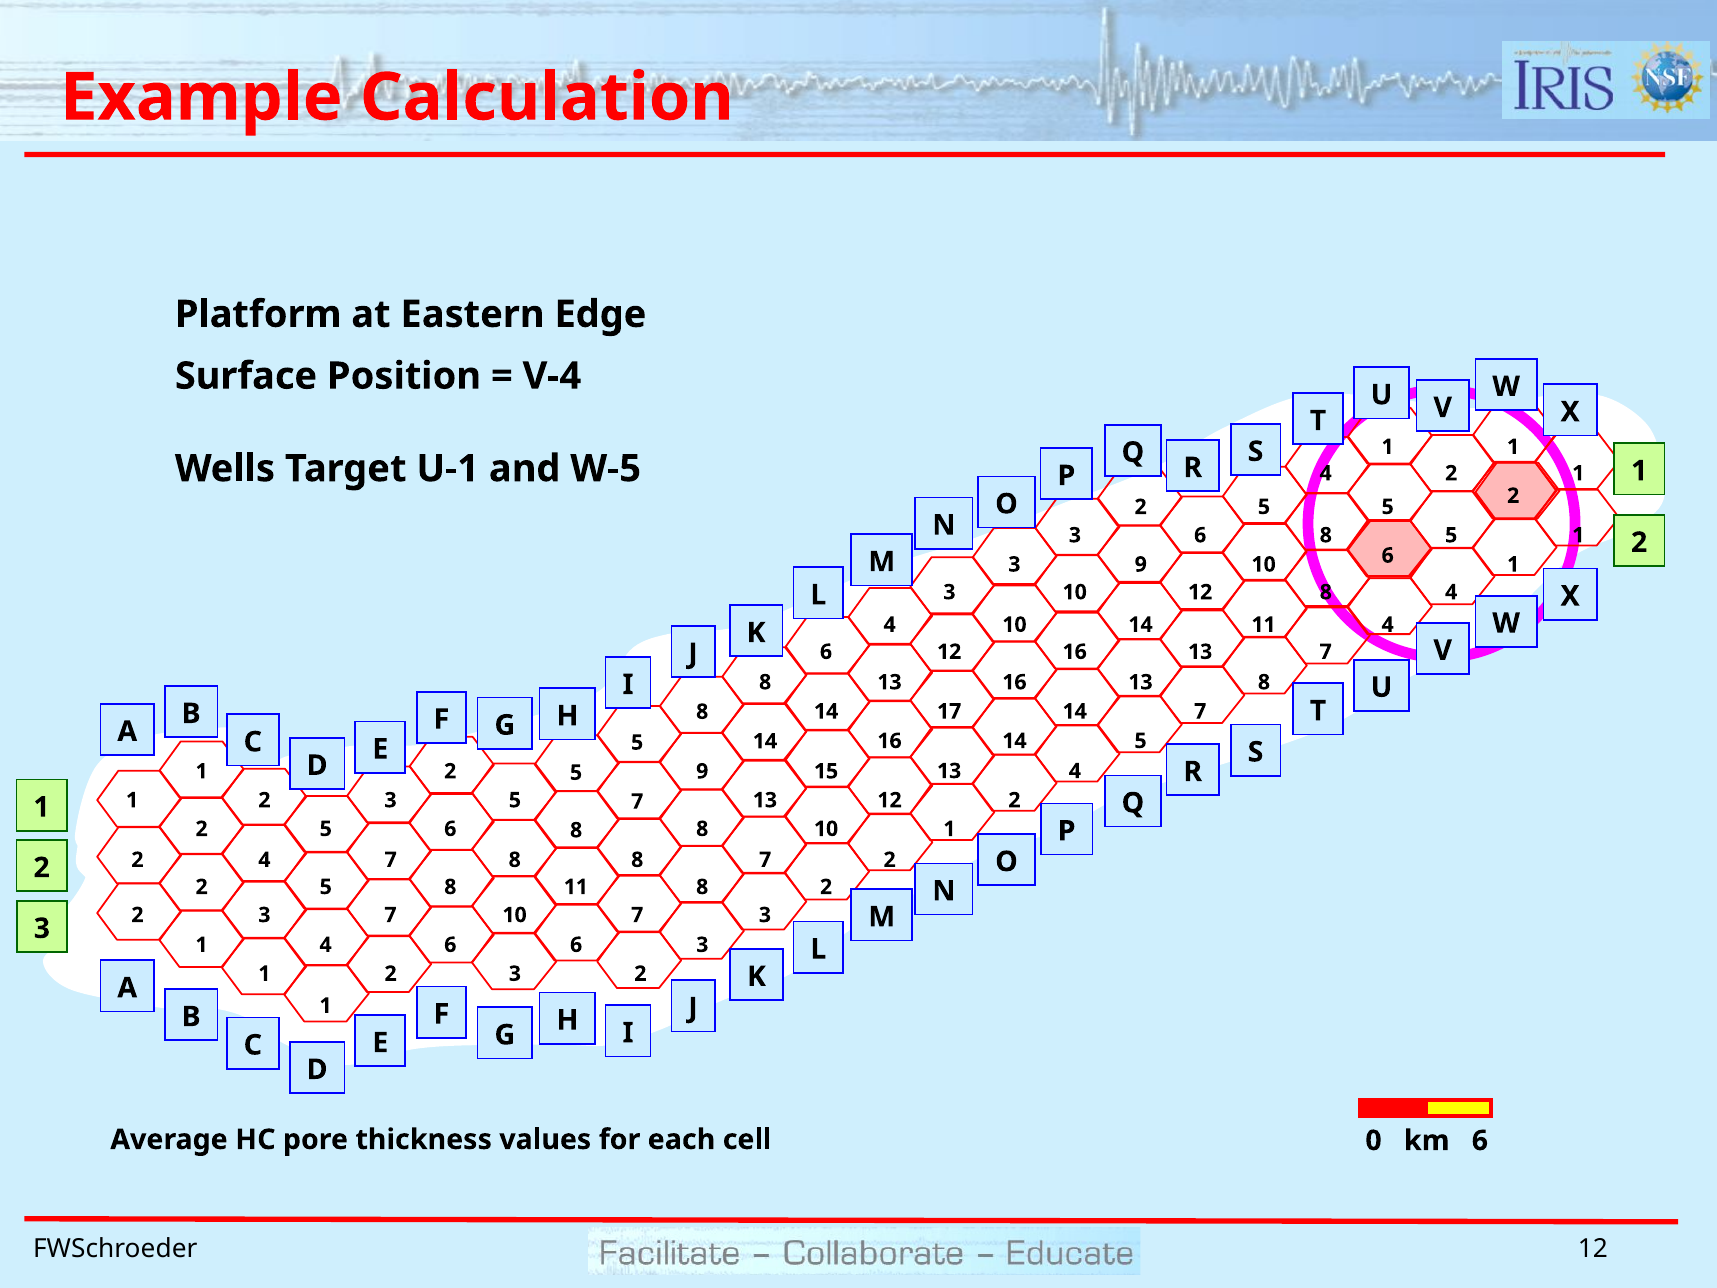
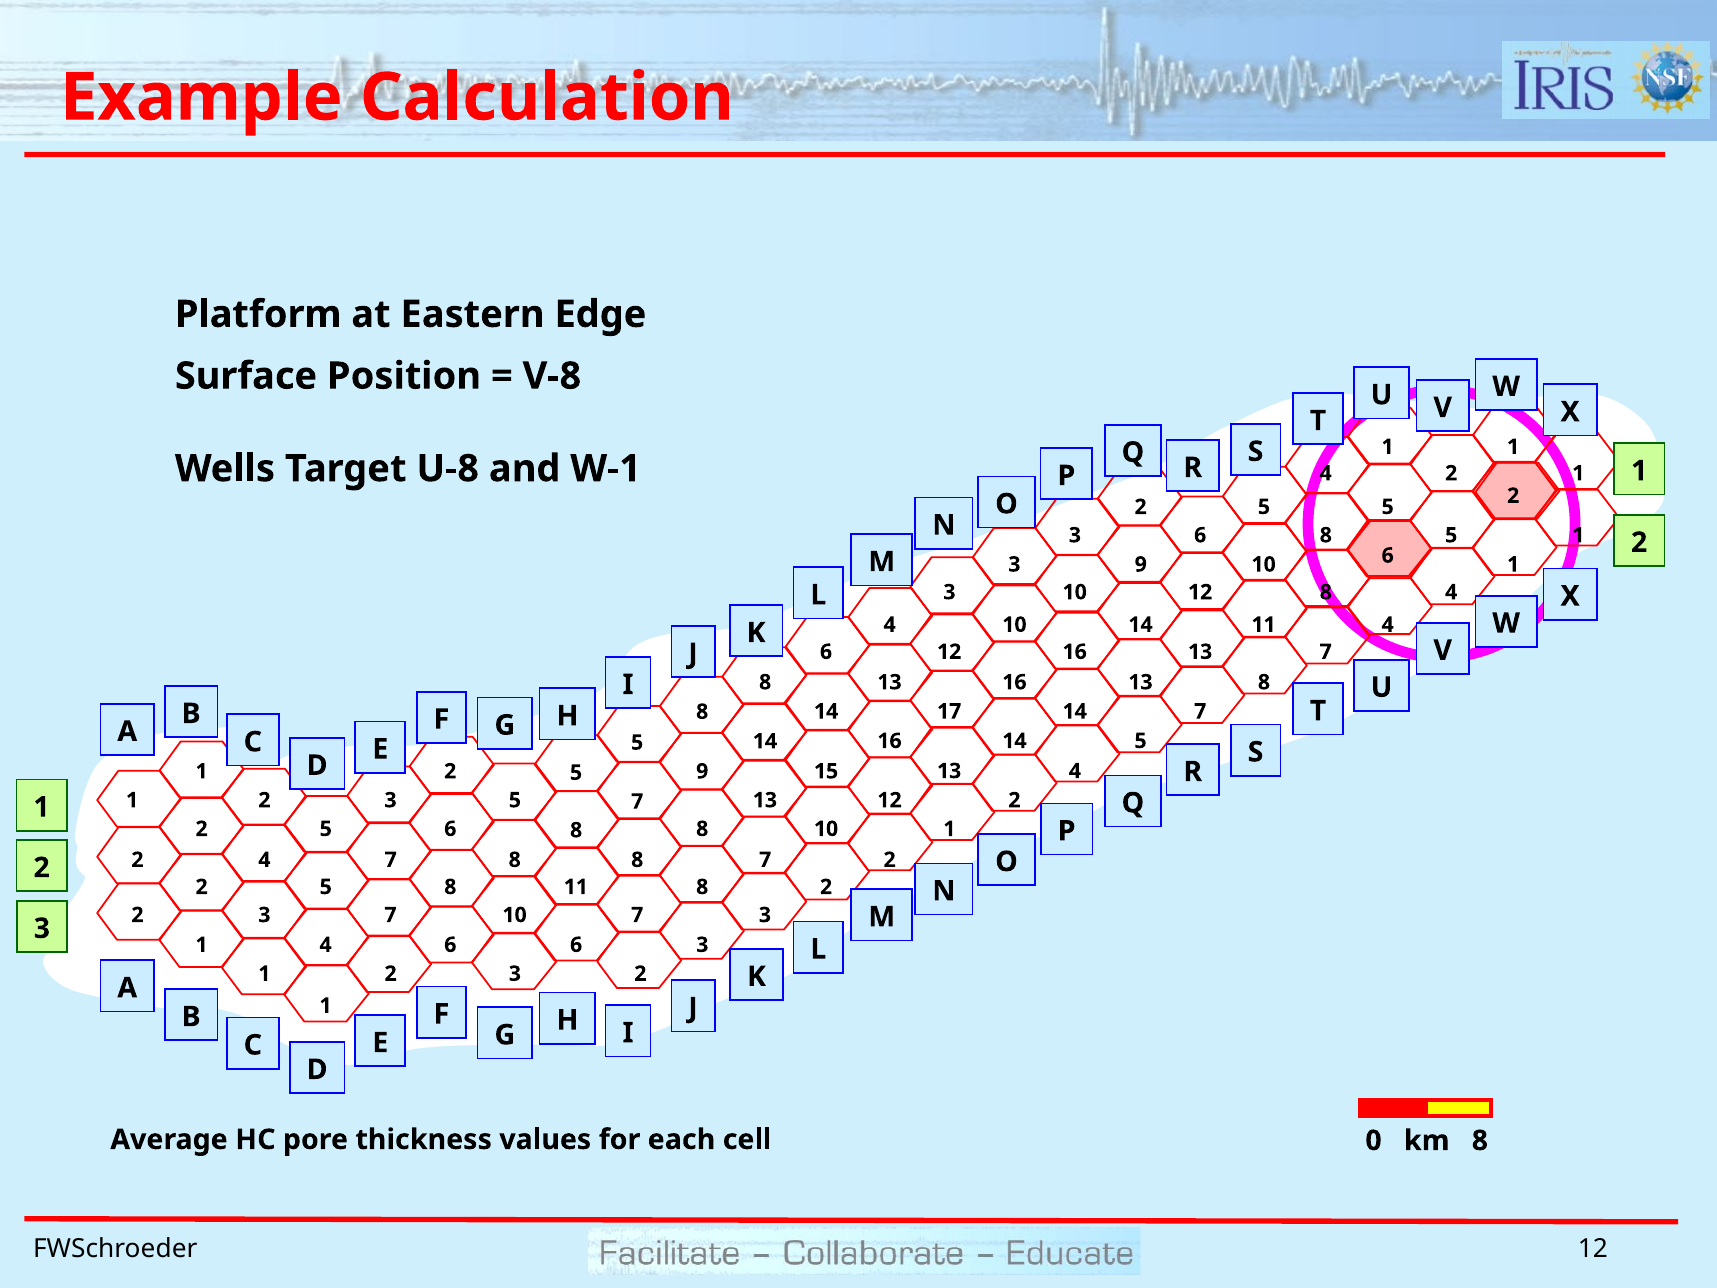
V-4: V-4 -> V-8
U-1: U-1 -> U-8
W-5: W-5 -> W-1
km 6: 6 -> 8
